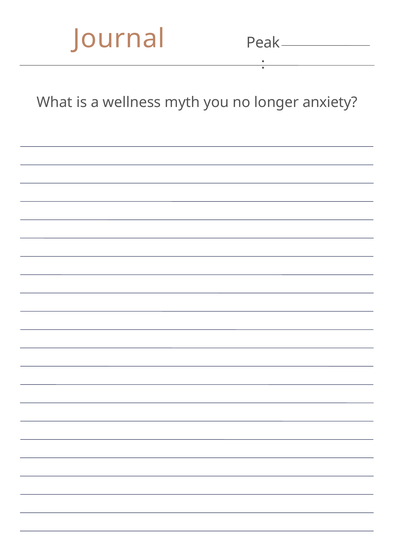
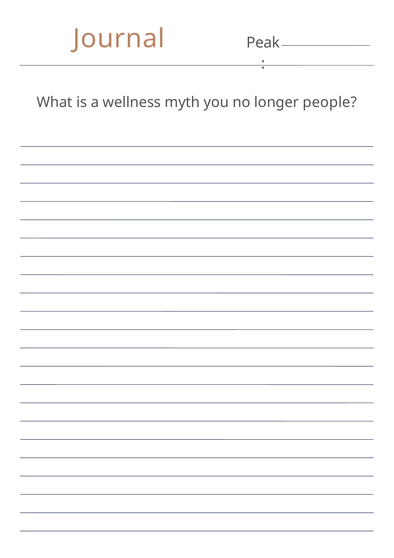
anxiety: anxiety -> people
